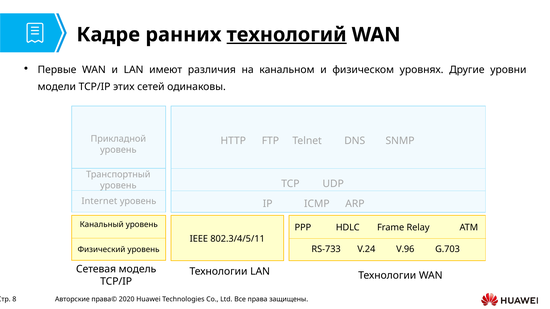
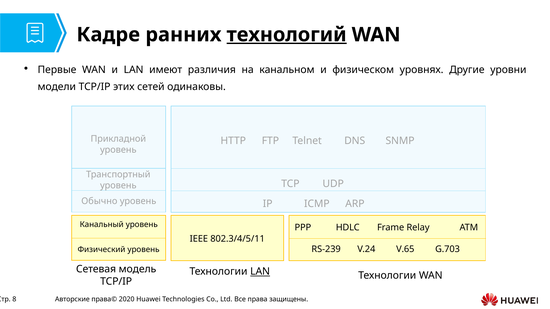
Internet: Internet -> Обычно
RS-733: RS-733 -> RS-239
V.96: V.96 -> V.65
LAN at (260, 272) underline: none -> present
